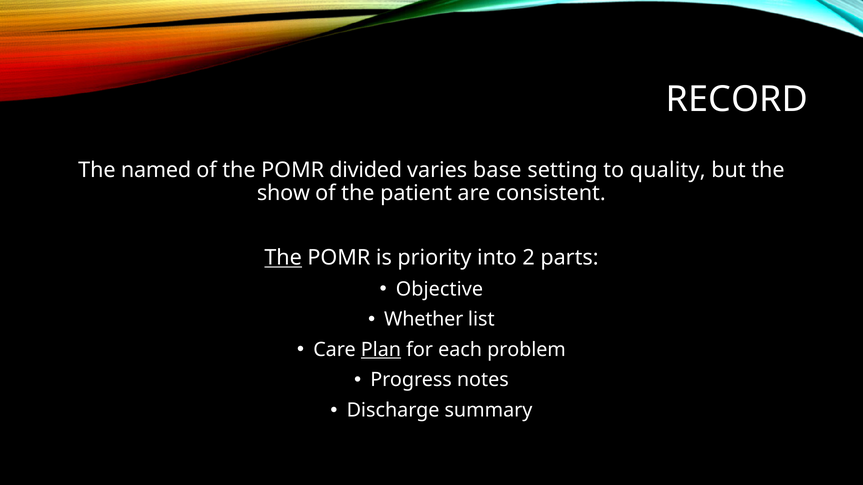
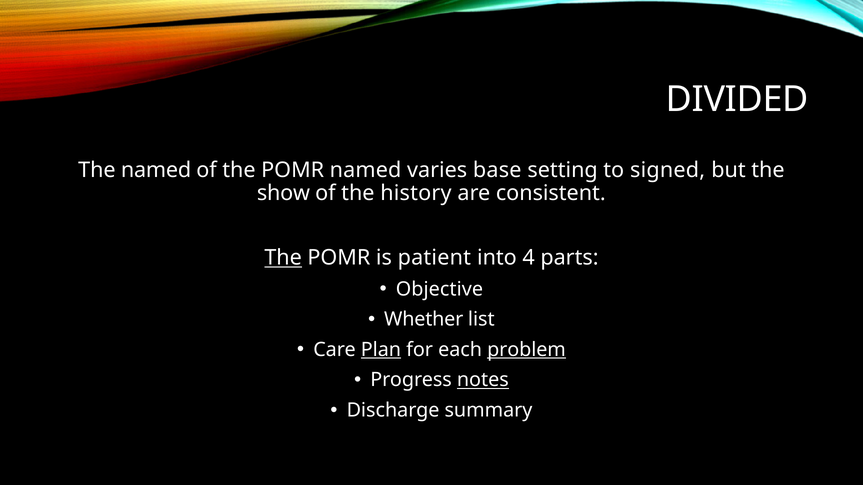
RECORD: RECORD -> DIVIDED
POMR divided: divided -> named
quality: quality -> signed
patient: patient -> history
priority: priority -> patient
2: 2 -> 4
problem underline: none -> present
notes underline: none -> present
